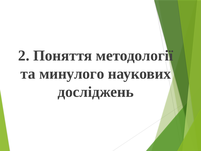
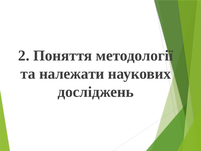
минулого: минулого -> належати
